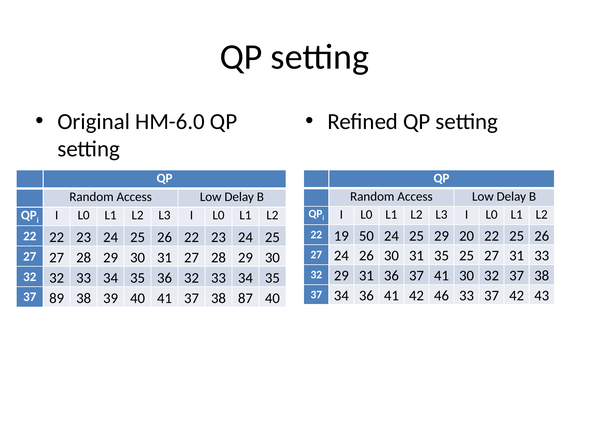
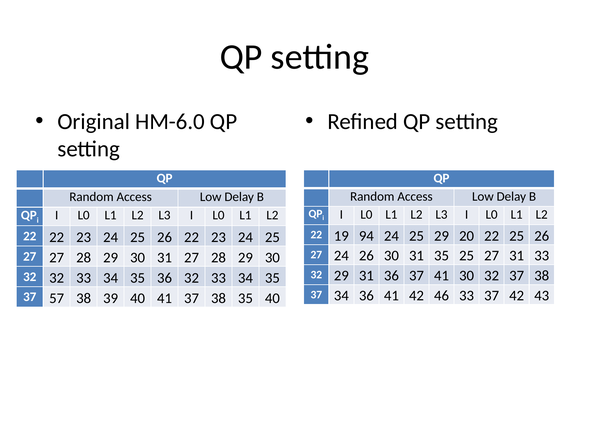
50: 50 -> 94
89: 89 -> 57
38 87: 87 -> 35
